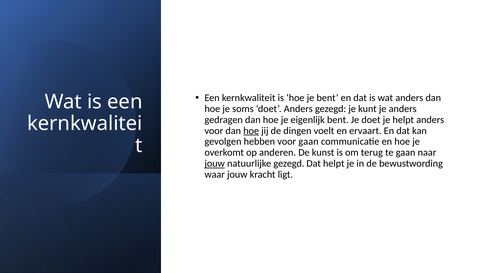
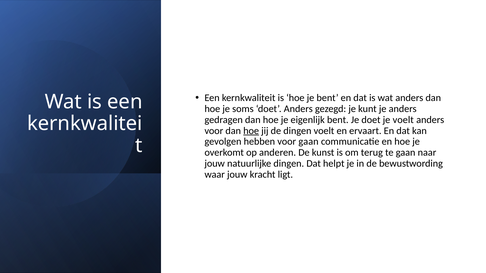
je helpt: helpt -> voelt
jouw at (215, 164) underline: present -> none
natuurlijke gezegd: gezegd -> dingen
